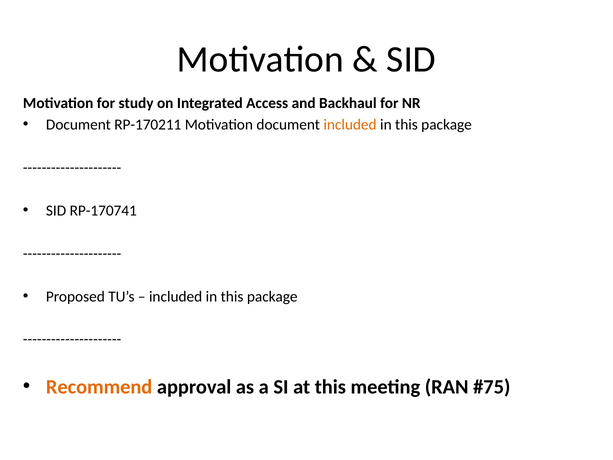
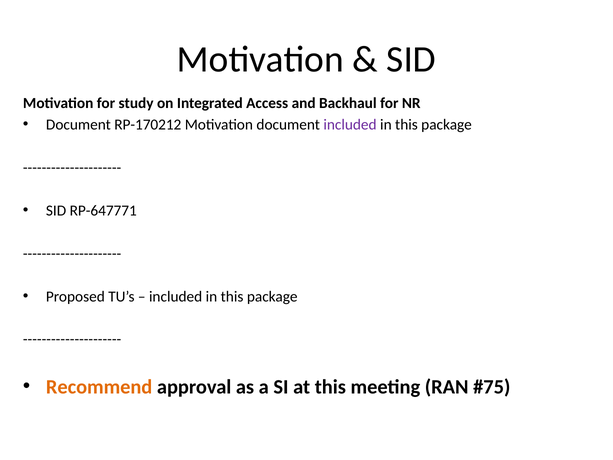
RP-170211: RP-170211 -> RP-170212
included at (350, 125) colour: orange -> purple
RP-170741: RP-170741 -> RP-647771
